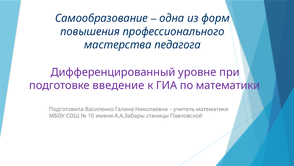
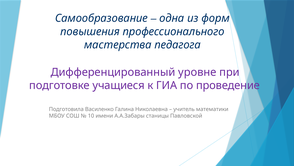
введение: введение -> учащиеся
по математики: математики -> проведение
